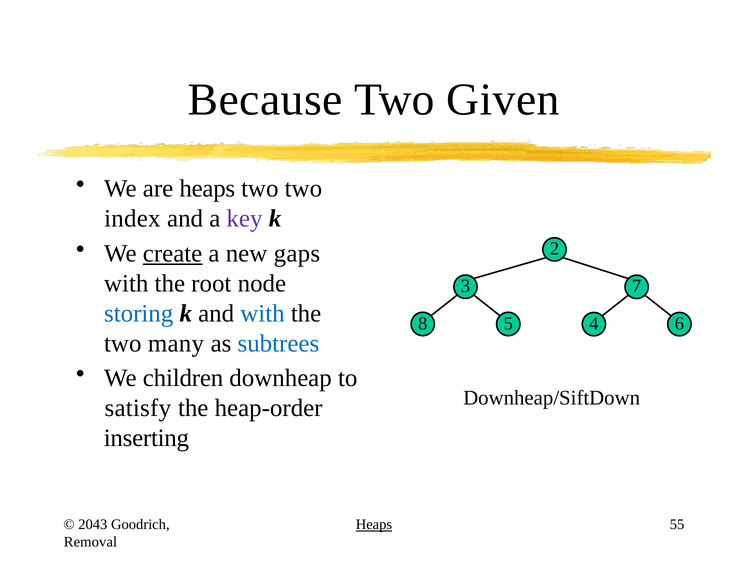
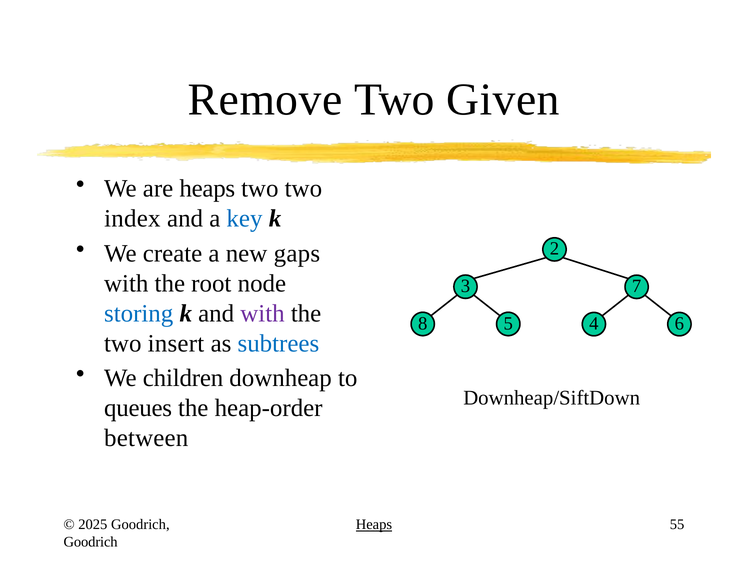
Because: Because -> Remove
key colour: purple -> blue
create underline: present -> none
with at (262, 313) colour: blue -> purple
many: many -> insert
satisfy: satisfy -> queues
inserting: inserting -> between
2043: 2043 -> 2025
Removal at (90, 542): Removal -> Goodrich
